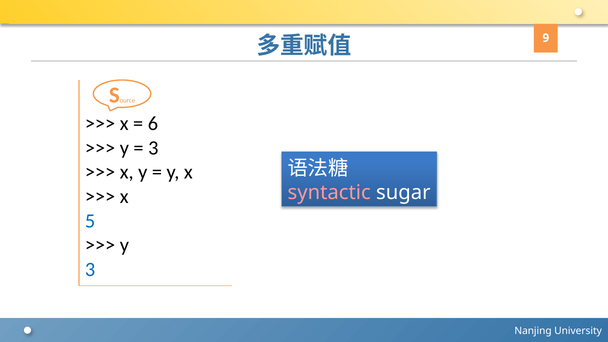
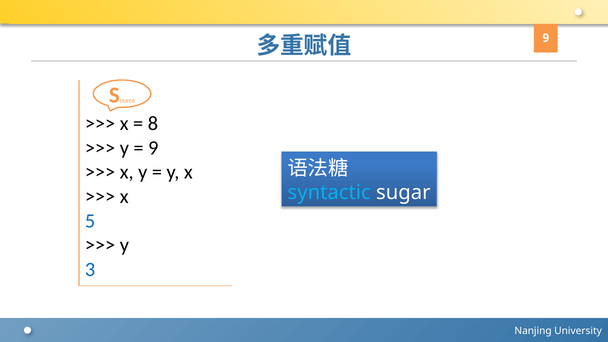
6: 6 -> 8
3 at (153, 148): 3 -> 9
syntactic colour: pink -> light blue
